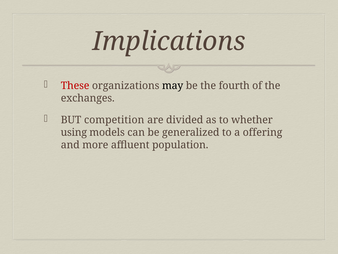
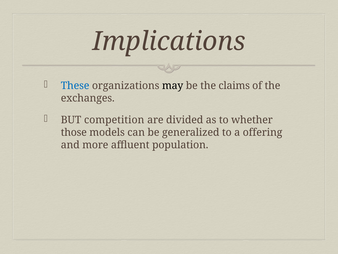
These colour: red -> blue
fourth: fourth -> claims
using: using -> those
